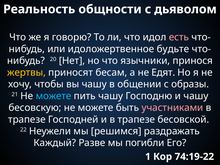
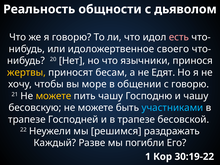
будьте: будьте -> своего
вы чашу: чашу -> море
с образы: образы -> говорю
можете at (53, 96) colour: light blue -> yellow
участниками colour: pink -> light blue
74:19-22: 74:19-22 -> 30:19-22
